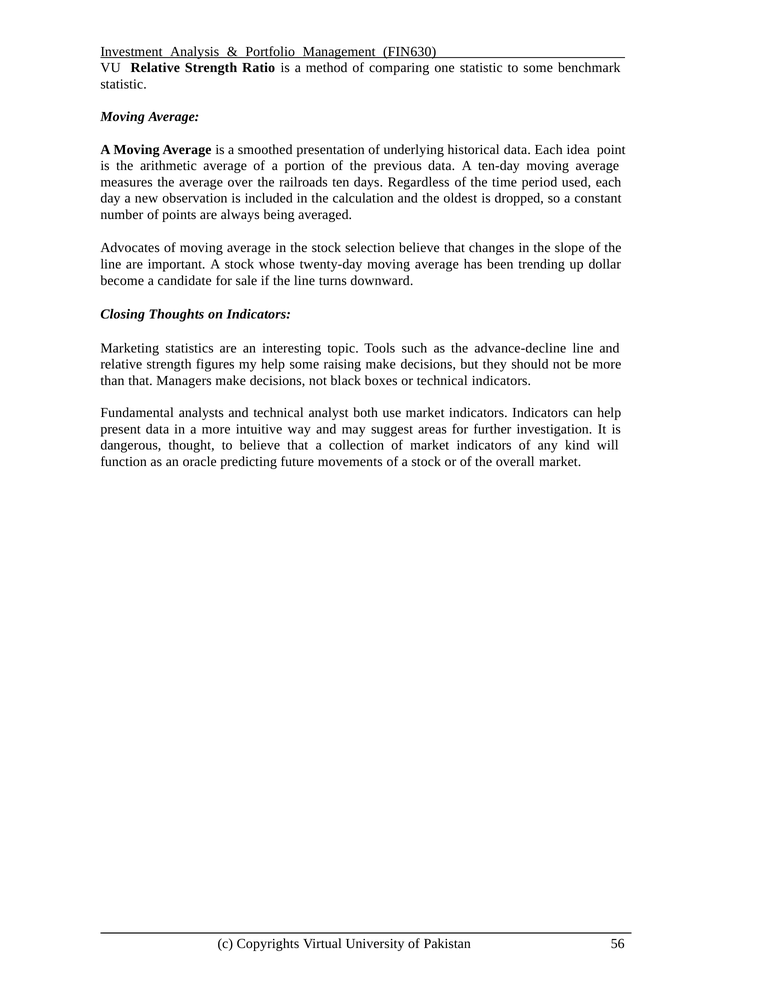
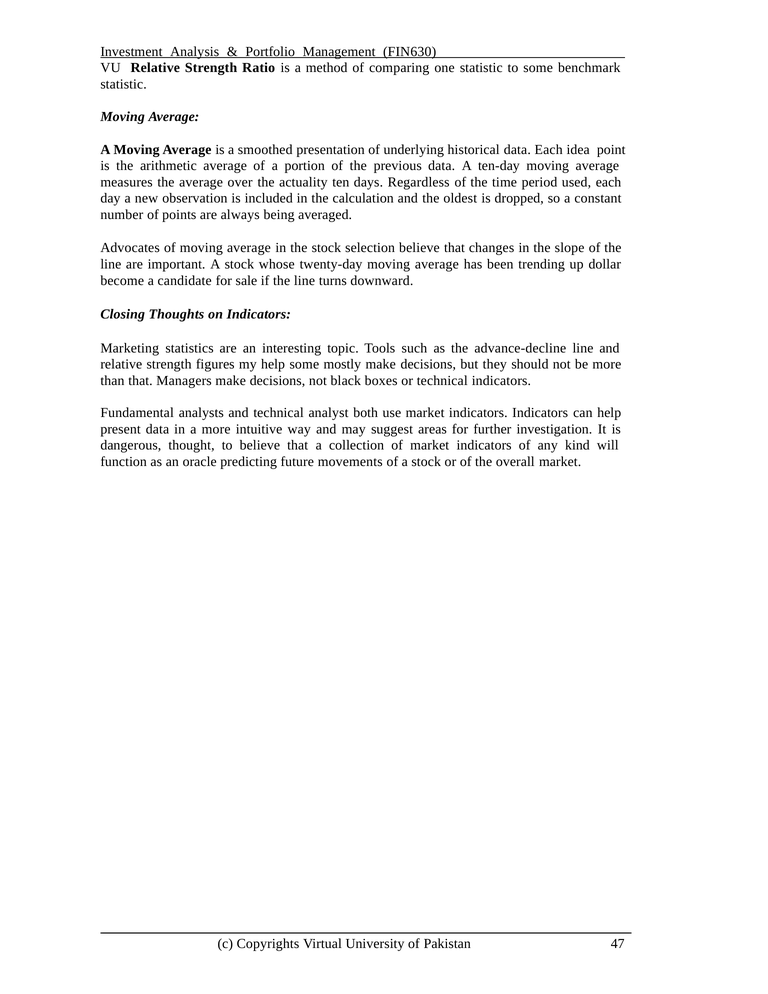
railroads: railroads -> actuality
raising: raising -> mostly
56: 56 -> 47
